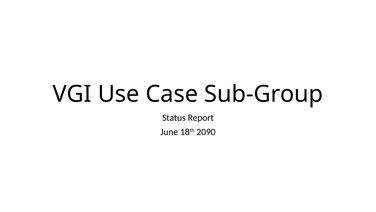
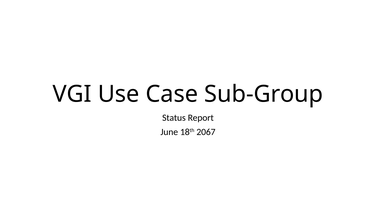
2090: 2090 -> 2067
